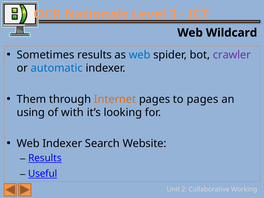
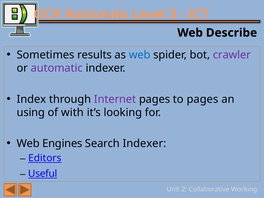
Wildcard: Wildcard -> Describe
automatic colour: blue -> purple
Them: Them -> Index
Internet colour: orange -> purple
Web Indexer: Indexer -> Engines
Search Website: Website -> Indexer
Results at (45, 158): Results -> Editors
